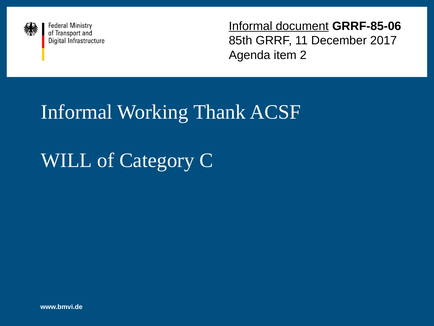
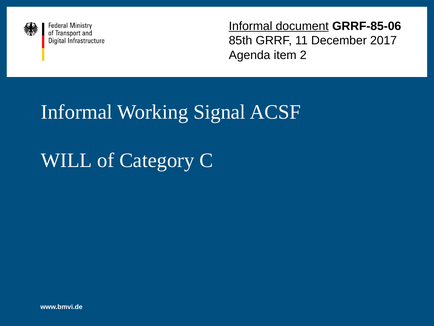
Thank: Thank -> Signal
